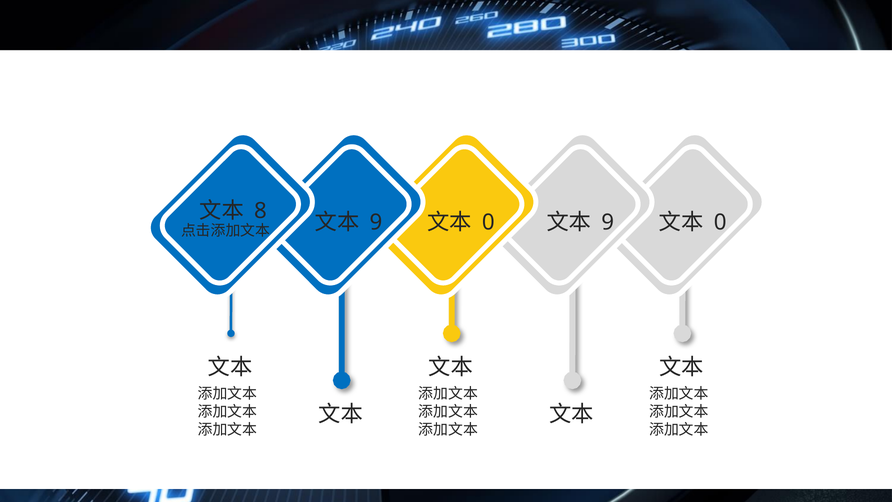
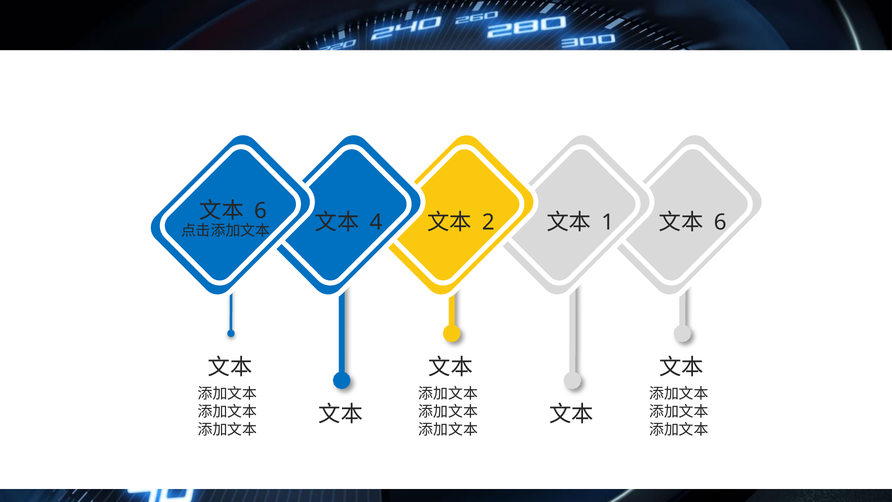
8 at (260, 211): 8 -> 6
9 at (376, 222): 9 -> 4
0 at (488, 222): 0 -> 2
9 at (608, 222): 9 -> 1
0 at (720, 222): 0 -> 6
